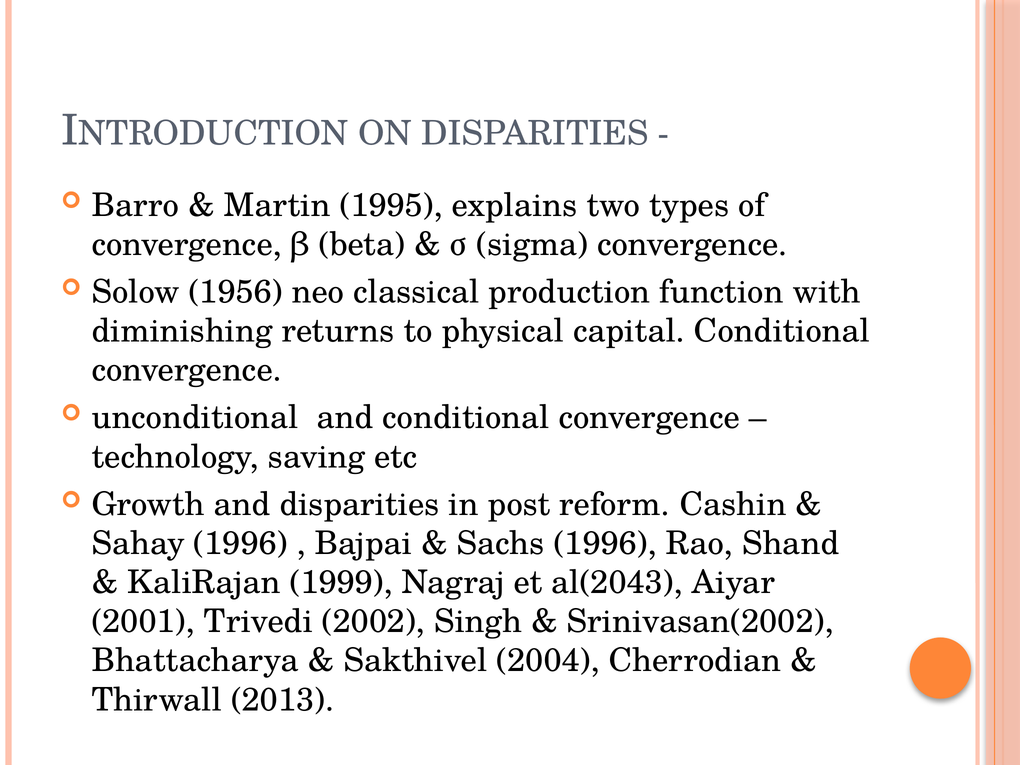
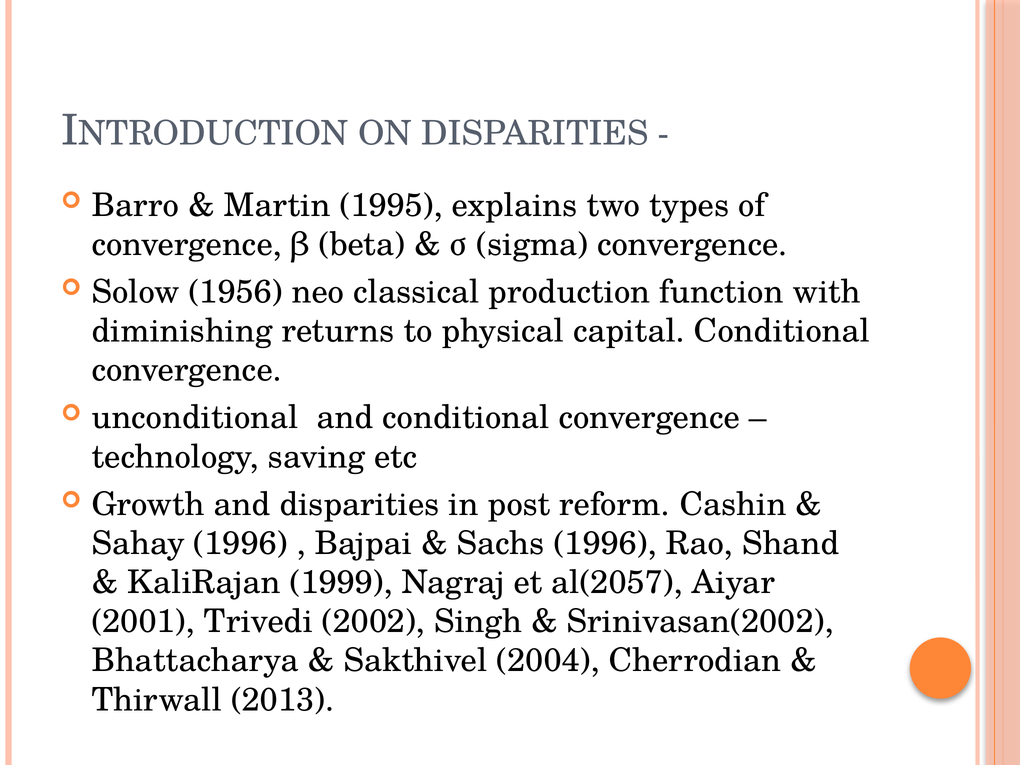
al(2043: al(2043 -> al(2057
